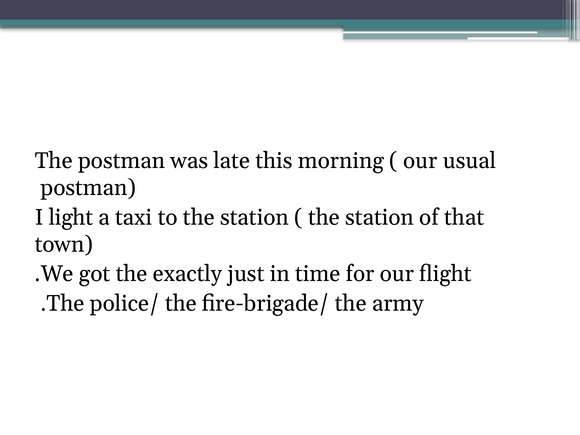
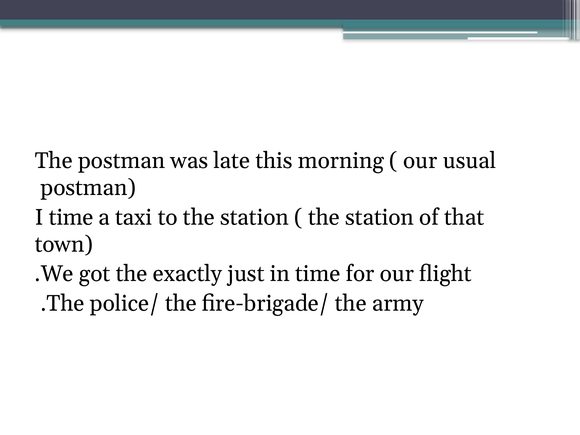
I light: light -> time
